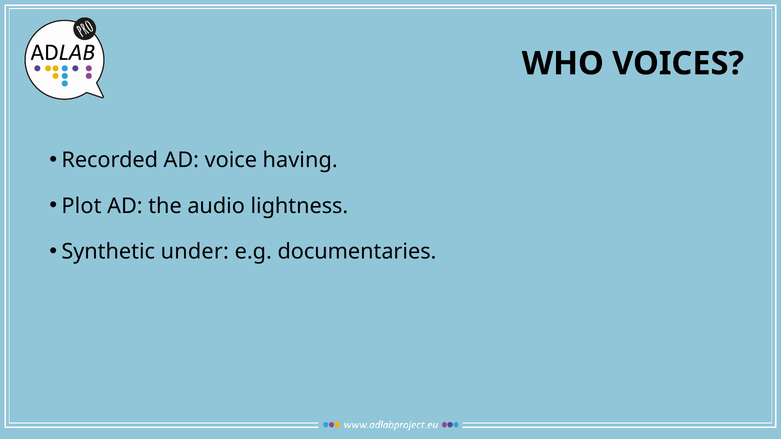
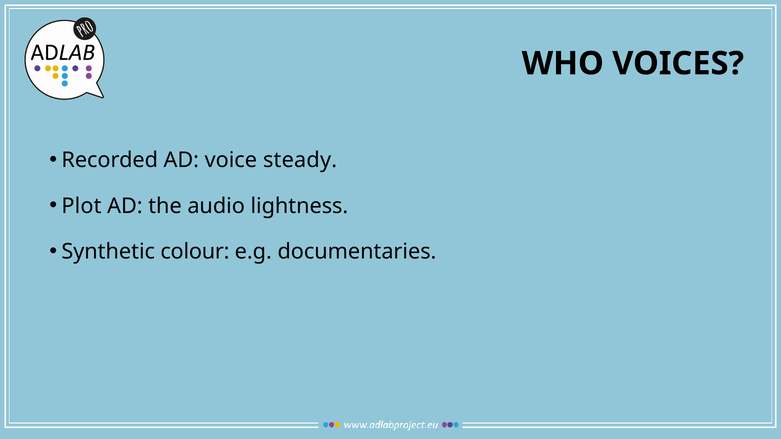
having: having -> steady
under: under -> colour
